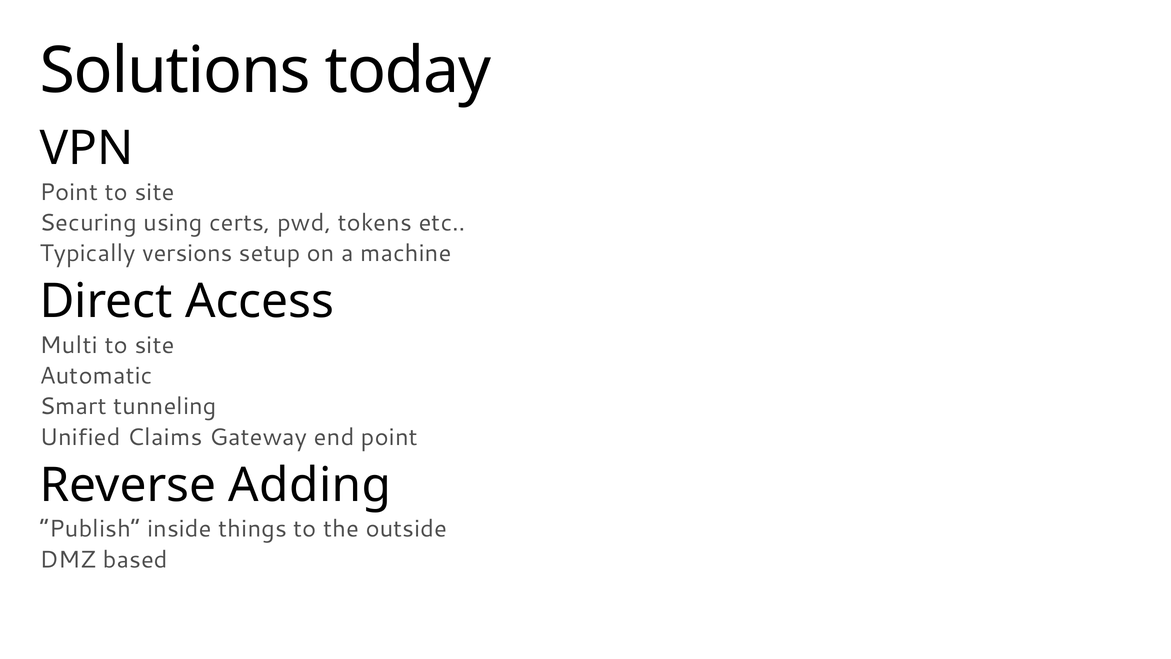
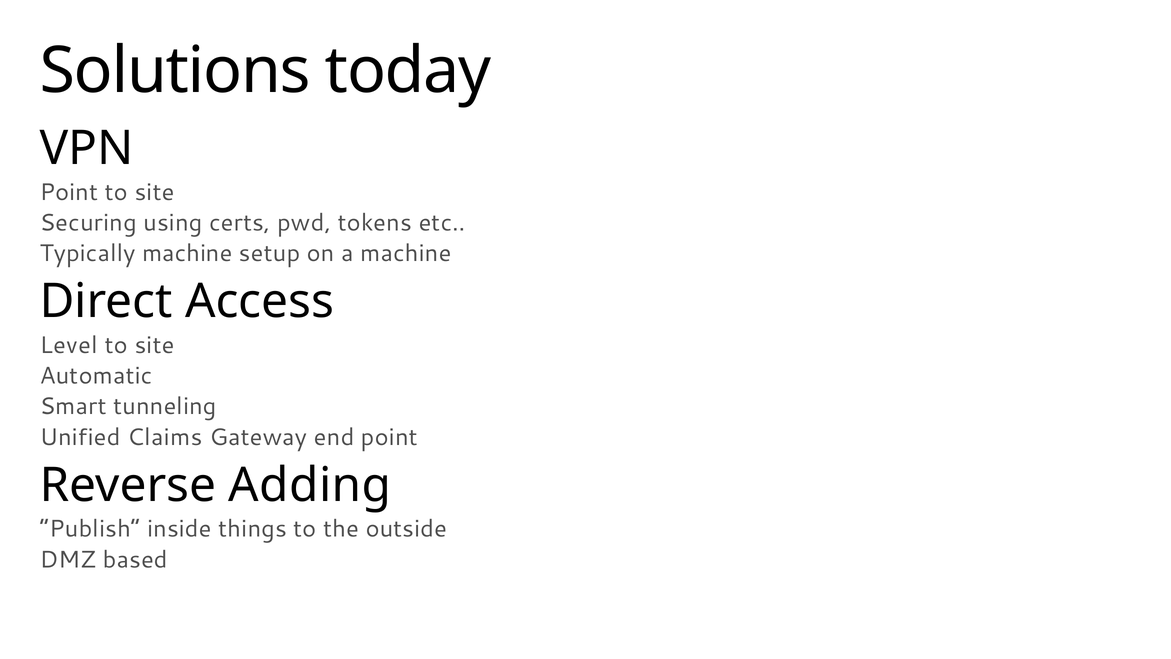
Typically versions: versions -> machine
Multi: Multi -> Level
